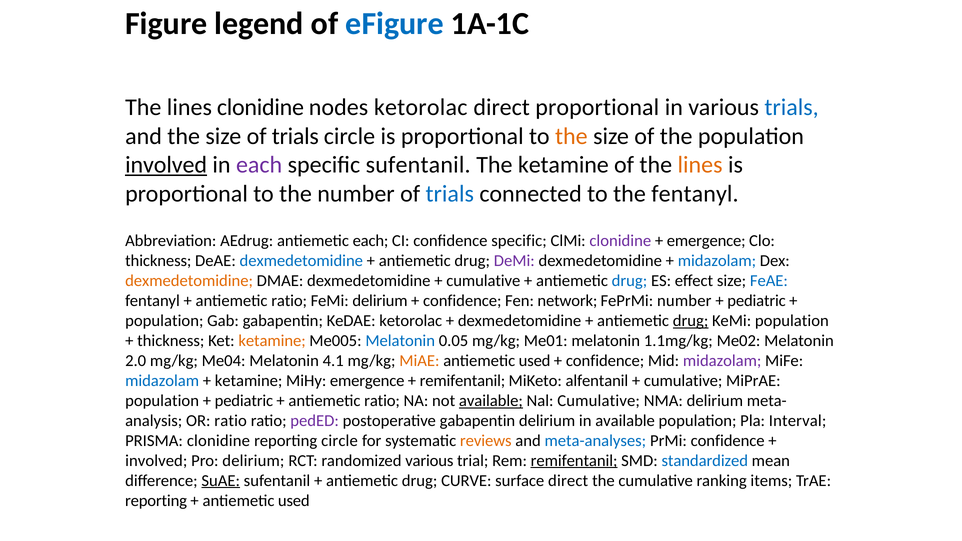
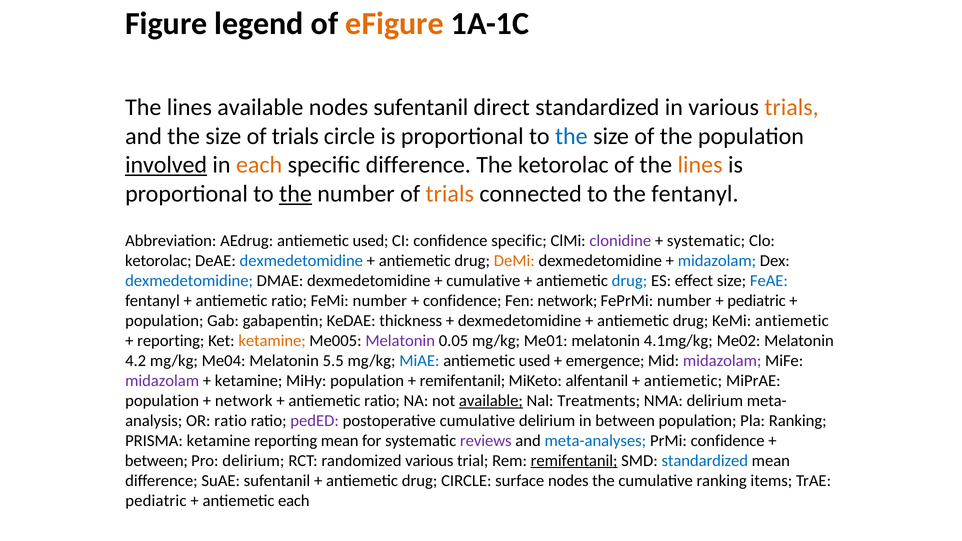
eFigure colour: blue -> orange
lines clonidine: clonidine -> available
nodes ketorolac: ketorolac -> sufentanil
direct proportional: proportional -> standardized
trials at (792, 107) colour: blue -> orange
the at (571, 136) colour: orange -> blue
each at (259, 165) colour: purple -> orange
specific sufentanil: sufentanil -> difference
The ketamine: ketamine -> ketorolac
the at (296, 194) underline: none -> present
trials at (450, 194) colour: blue -> orange
AEdrug antiemetic each: each -> used
emergence at (706, 241): emergence -> systematic
thickness at (158, 261): thickness -> ketorolac
DeMi colour: purple -> orange
dexmedetomidine at (189, 281) colour: orange -> blue
FeMi delirium: delirium -> number
KeDAE ketorolac: ketorolac -> thickness
drug at (691, 321) underline: present -> none
KeMi population: population -> antiemetic
thickness at (171, 341): thickness -> reporting
Melatonin at (400, 341) colour: blue -> purple
1.1mg/kg: 1.1mg/kg -> 4.1mg/kg
2.0: 2.0 -> 4.2
4.1: 4.1 -> 5.5
MiAE colour: orange -> blue
confidence at (605, 361): confidence -> emergence
midazolam at (162, 381) colour: blue -> purple
MiHy emergence: emergence -> population
cumulative at (683, 381): cumulative -> antiemetic
pediatric at (244, 401): pediatric -> network
Nal Cumulative: Cumulative -> Treatments
postoperative gabapentin: gabapentin -> cumulative
in available: available -> between
Pla Interval: Interval -> Ranking
PRISMA clonidine: clonidine -> ketamine
reporting circle: circle -> mean
reviews colour: orange -> purple
involved at (156, 461): involved -> between
SuAE underline: present -> none
drug CURVE: CURVE -> CIRCLE
surface direct: direct -> nodes
reporting at (156, 501): reporting -> pediatric
used at (294, 501): used -> each
